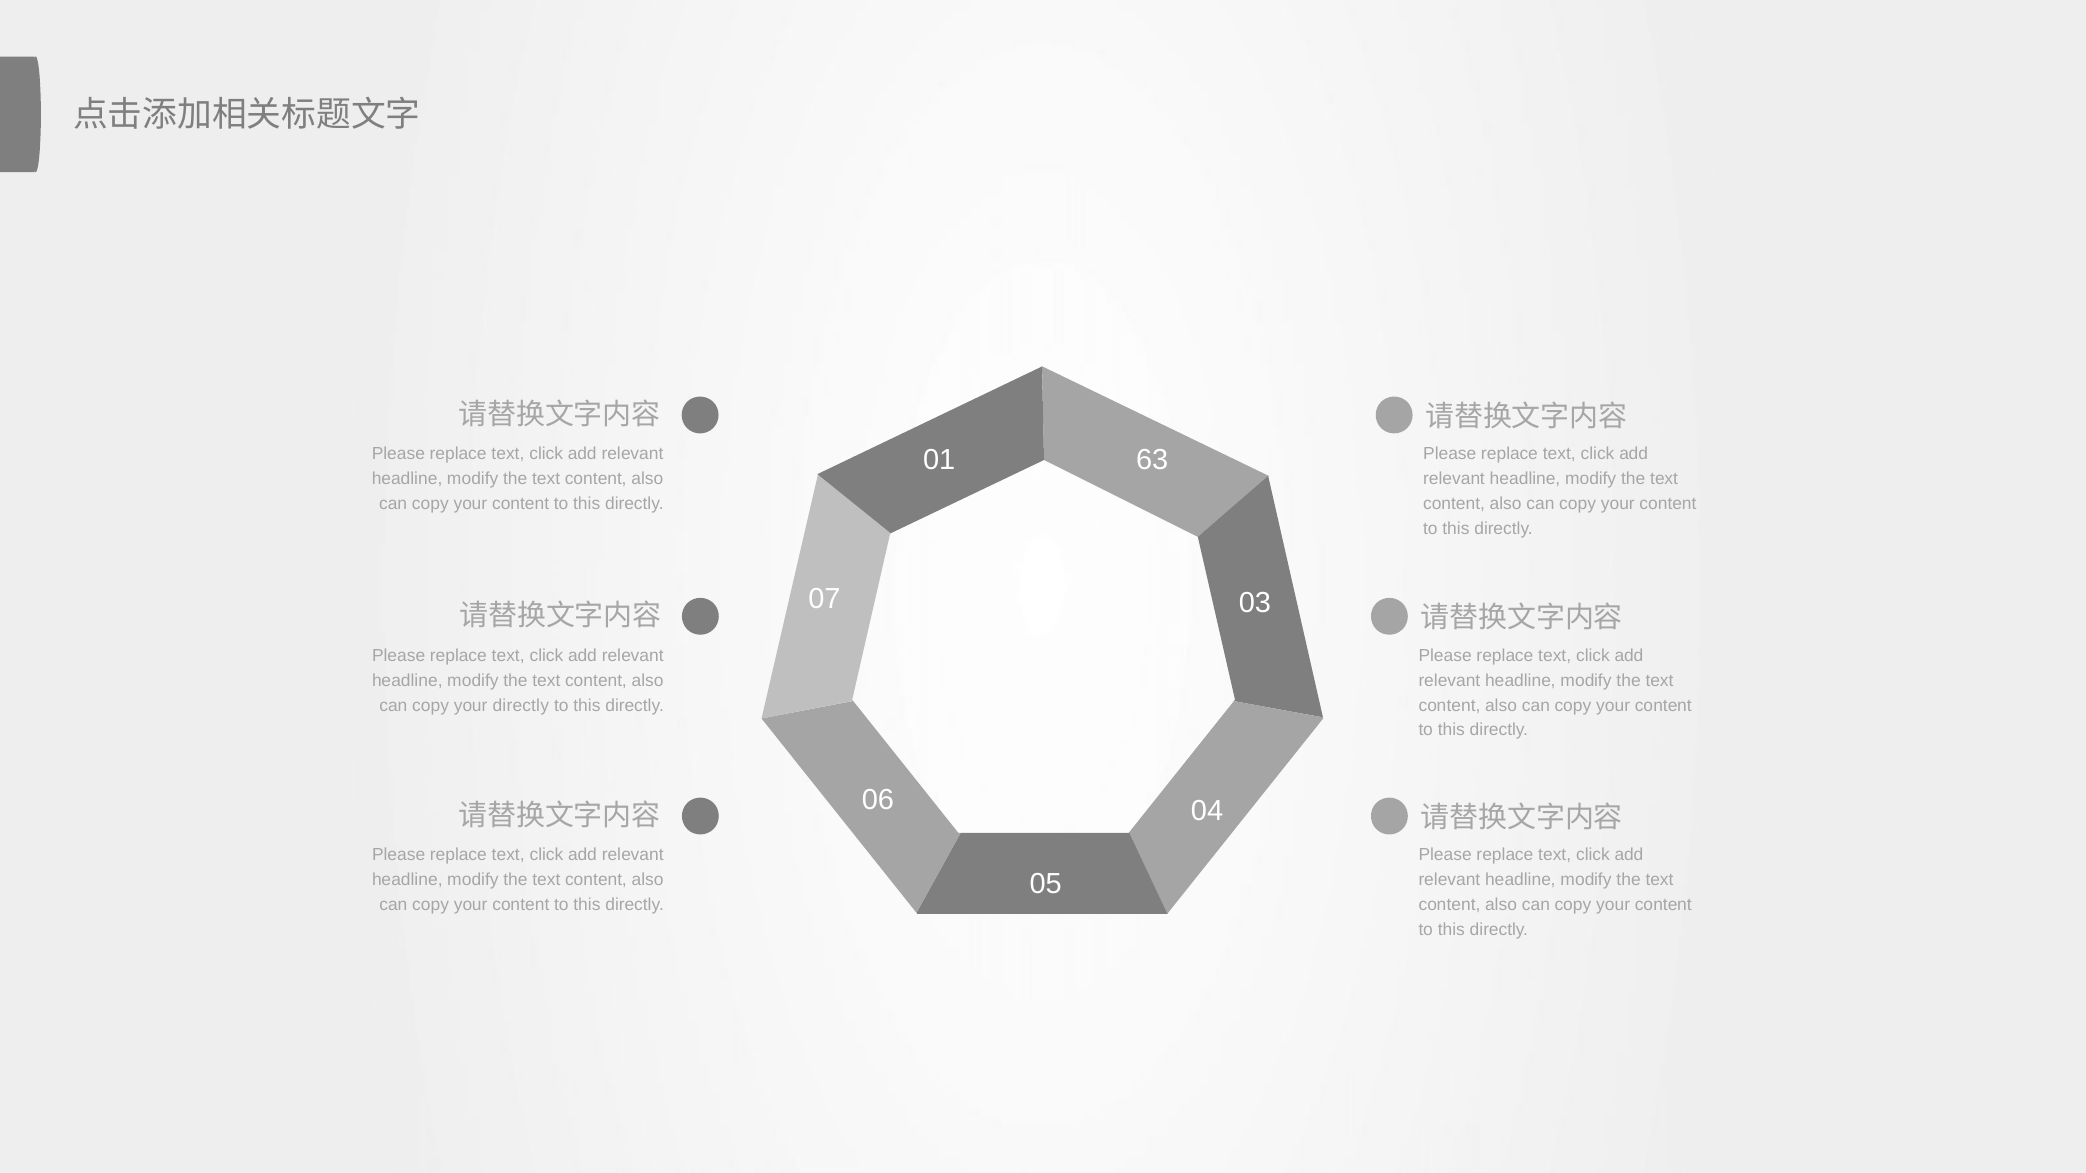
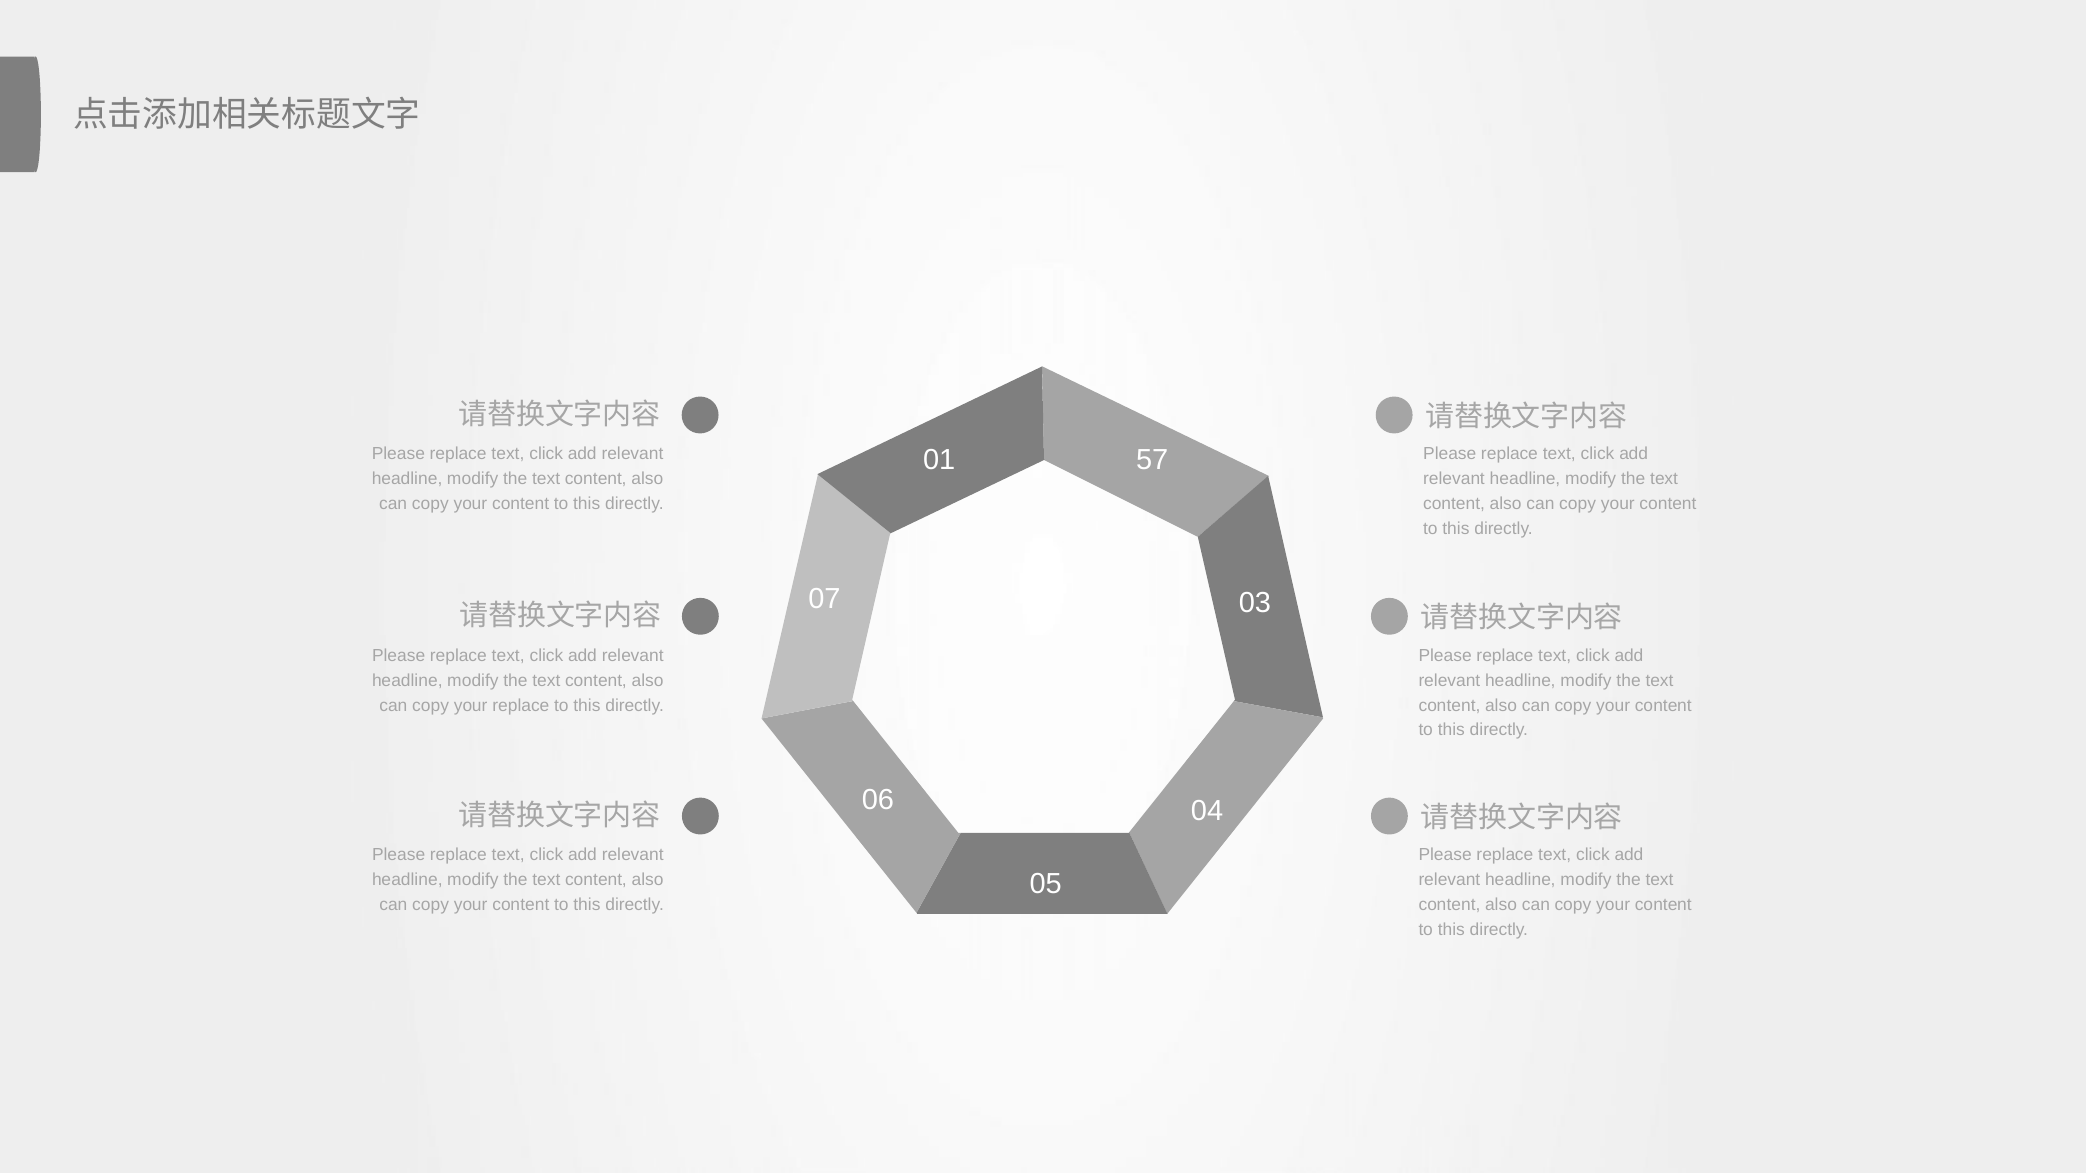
63: 63 -> 57
your directly: directly -> replace
